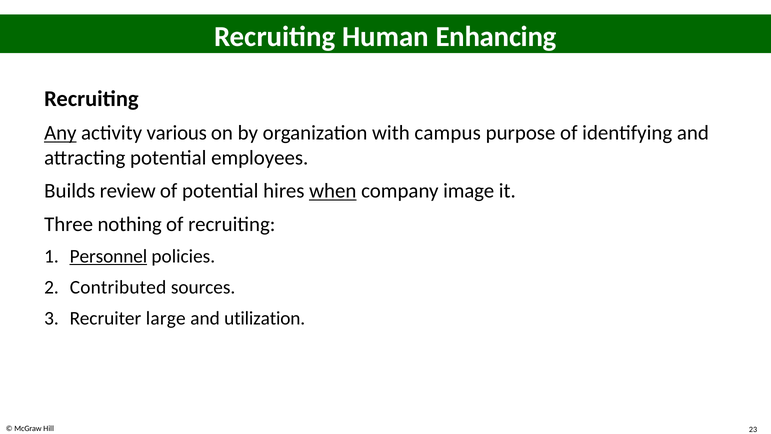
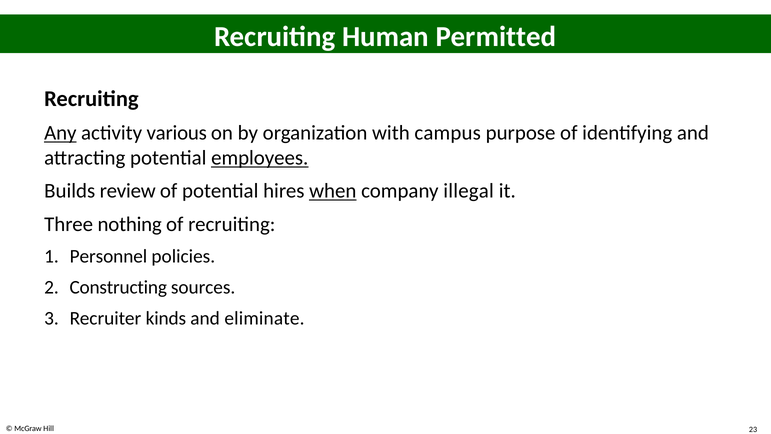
Enhancing: Enhancing -> Permitted
employees underline: none -> present
image: image -> illegal
Personnel underline: present -> none
Contributed: Contributed -> Constructing
large: large -> kinds
utilization: utilization -> eliminate
